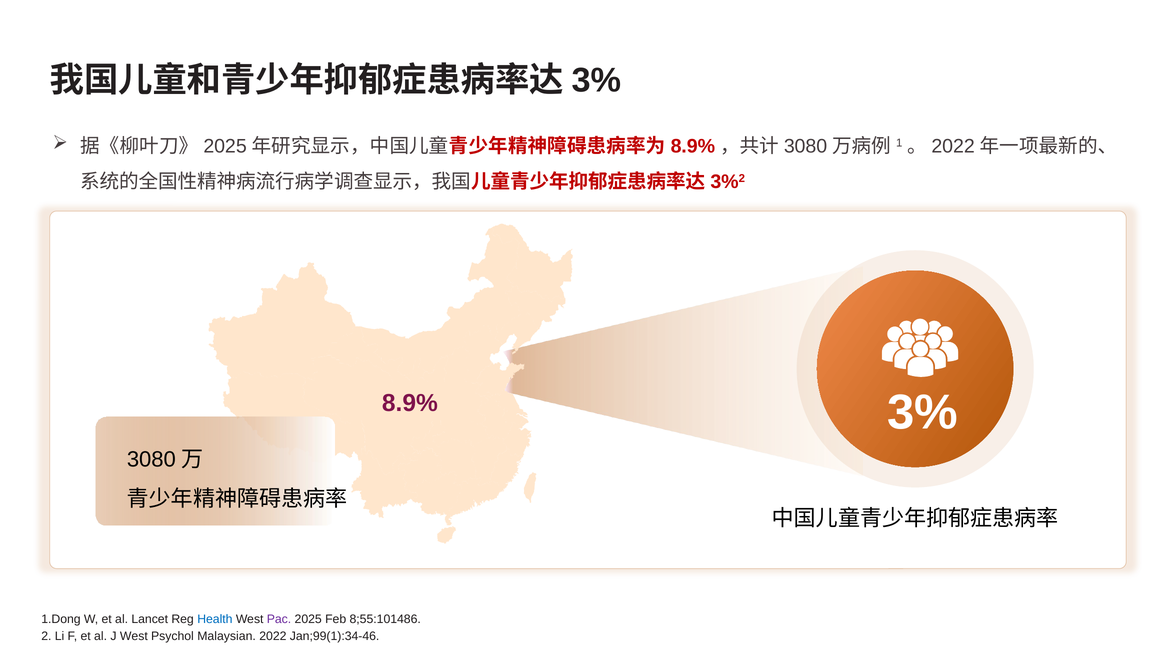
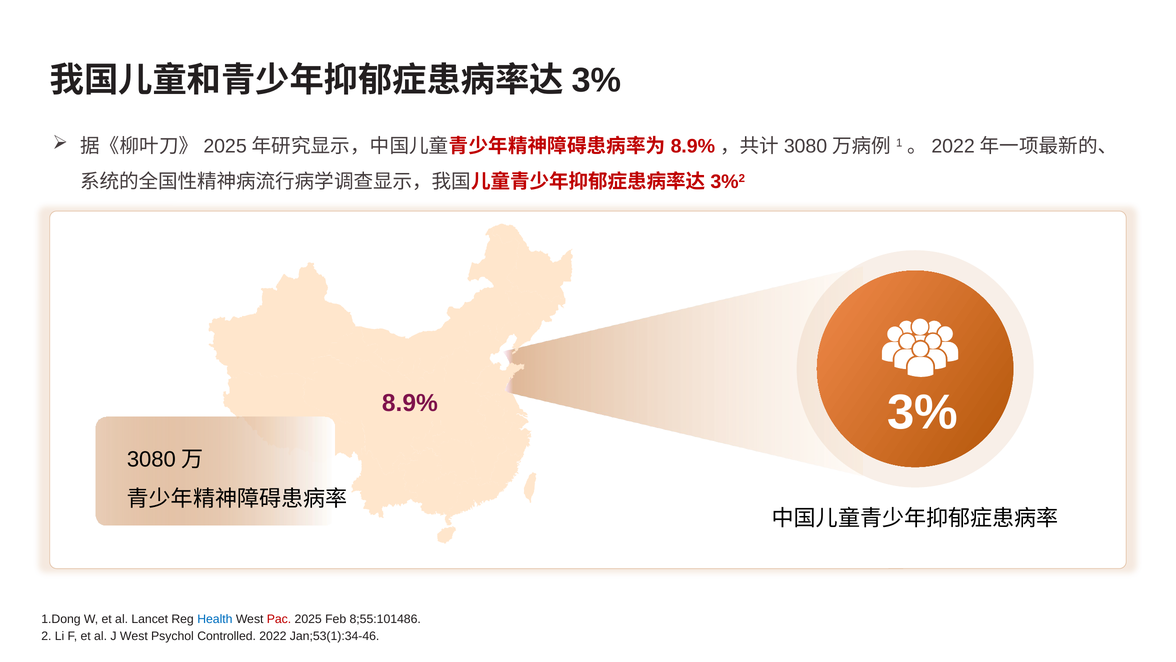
Pac colour: purple -> red
Malaysian: Malaysian -> Controlled
Jan;99(1):34-46: Jan;99(1):34-46 -> Jan;53(1):34-46
